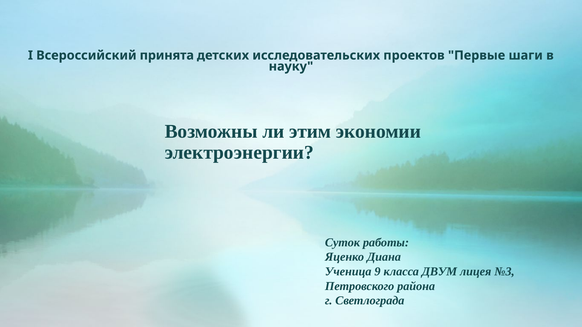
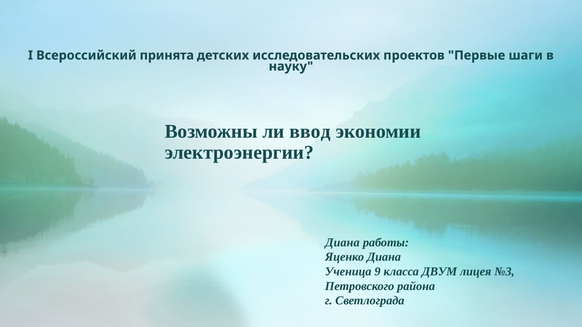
этим: этим -> ввод
Суток at (342, 243): Суток -> Диана
